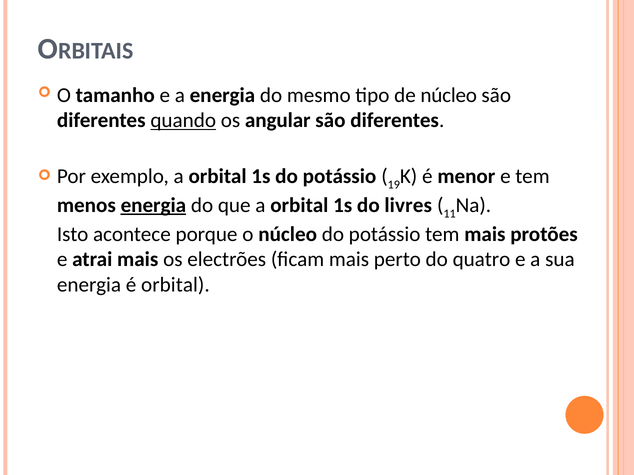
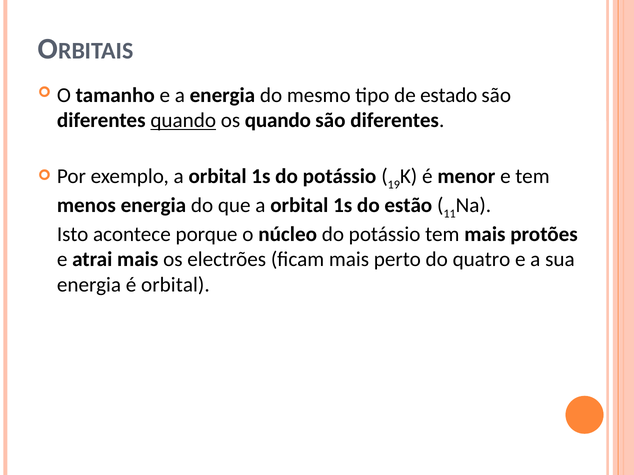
de núcleo: núcleo -> estado
os angular: angular -> quando
energia at (153, 205) underline: present -> none
livres: livres -> estão
